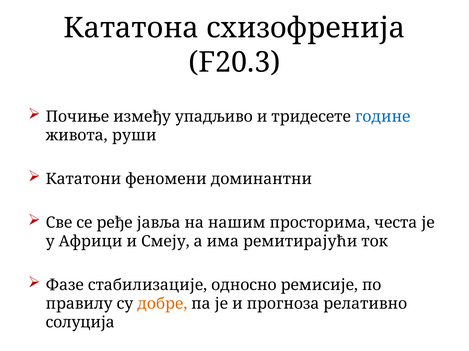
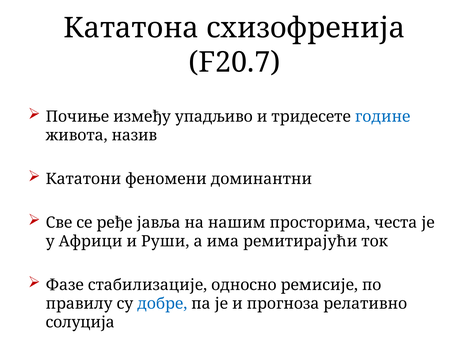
F20.3: F20.3 -> F20.7
руши: руши -> назив
Смеју: Смеју -> Руши
добре colour: orange -> blue
